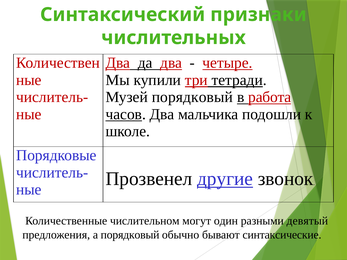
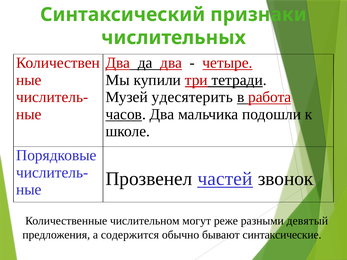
Музей порядковый: порядковый -> удесятерить
другие: другие -> частей
один: один -> реже
а порядковый: порядковый -> содержится
